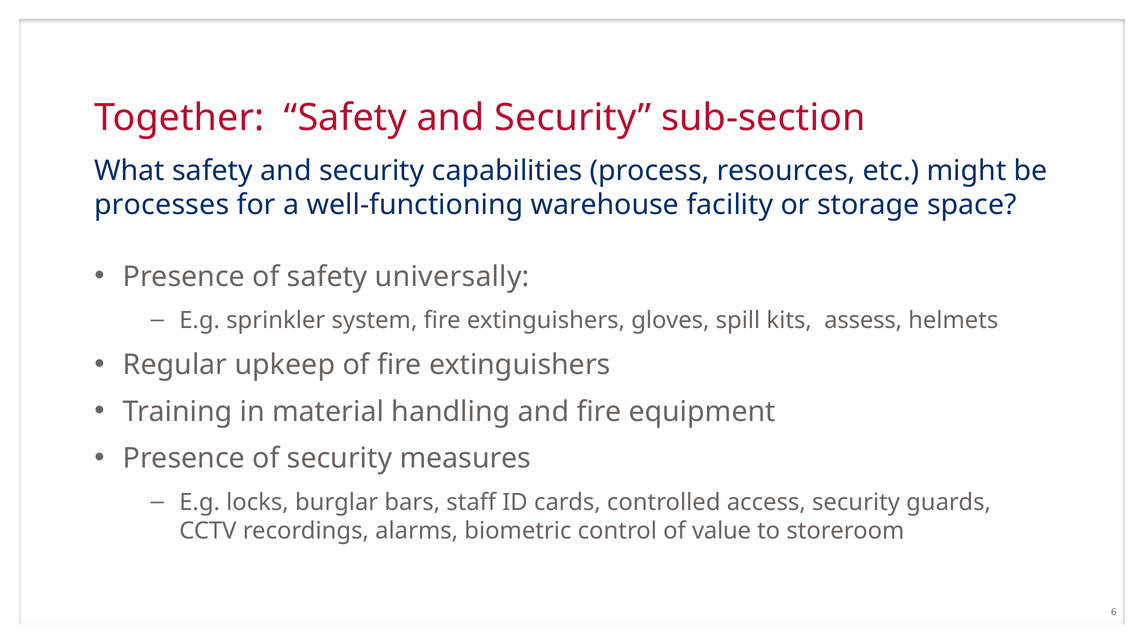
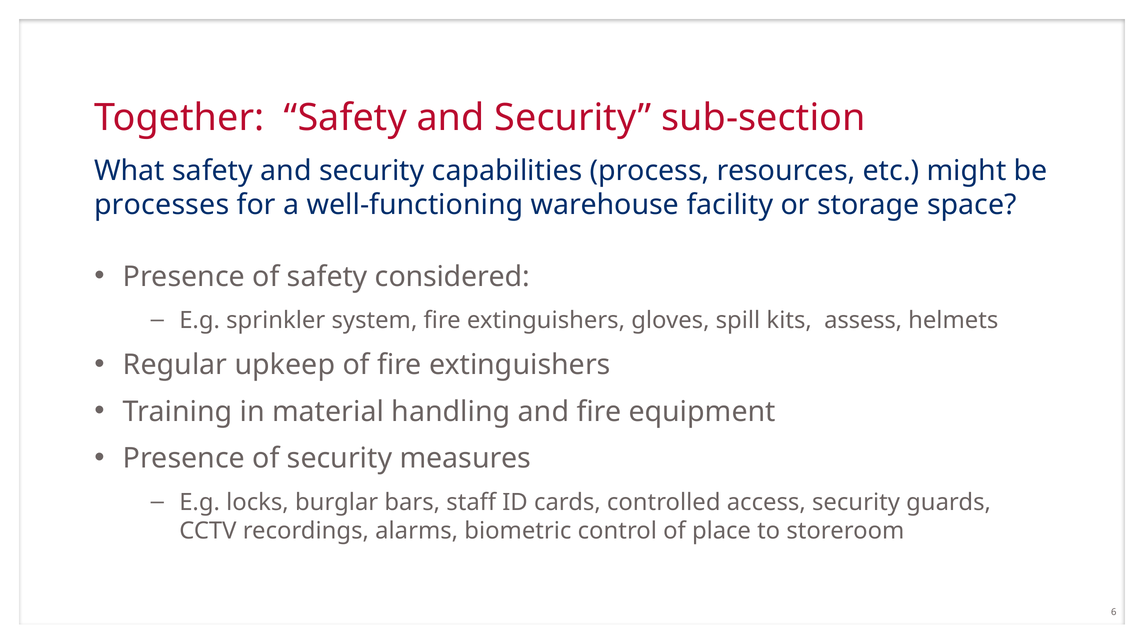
universally: universally -> considered
value: value -> place
